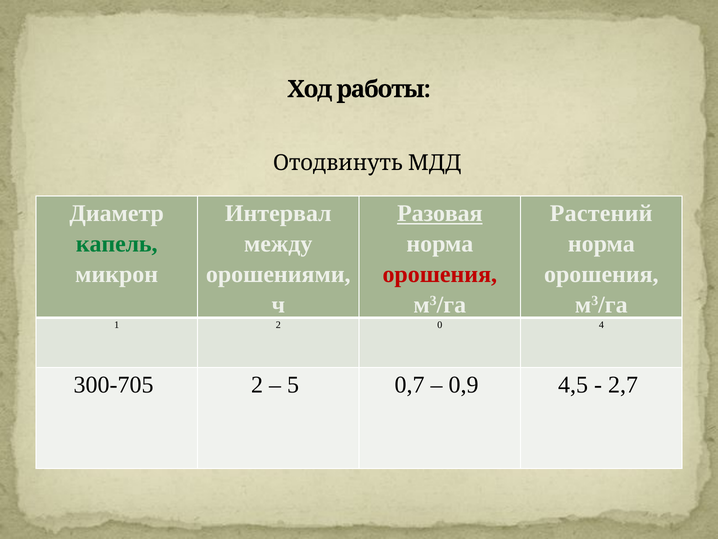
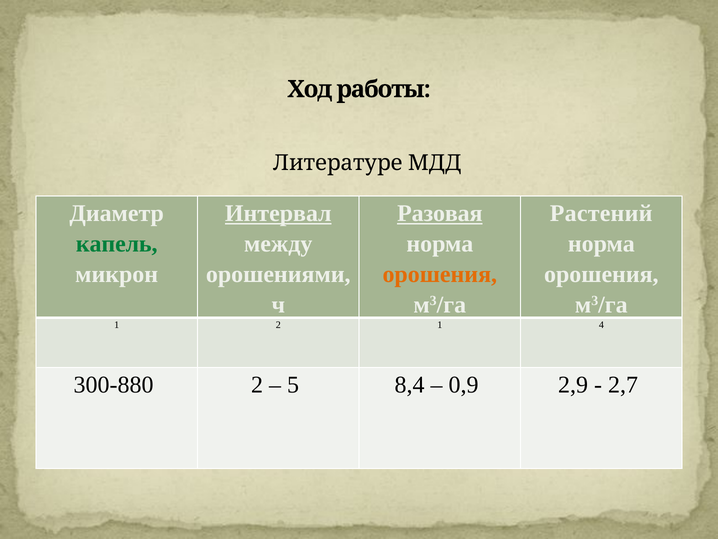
Отодвинуть: Отодвинуть -> Литературе
Интервал underline: none -> present
орошения at (440, 274) colour: red -> orange
2 0: 0 -> 1
300-705: 300-705 -> 300-880
0,7: 0,7 -> 8,4
4,5: 4,5 -> 2,9
